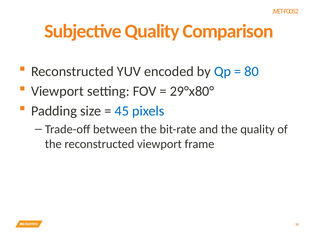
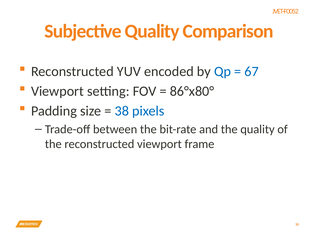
80: 80 -> 67
29°x80°: 29°x80° -> 86°x80°
45: 45 -> 38
